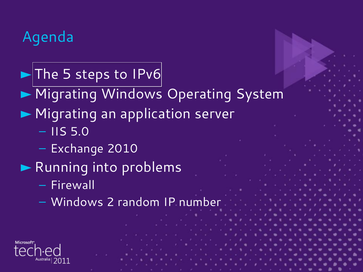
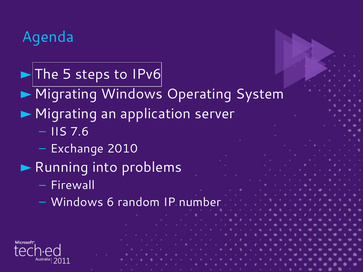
5.0: 5.0 -> 7.6
2: 2 -> 6
